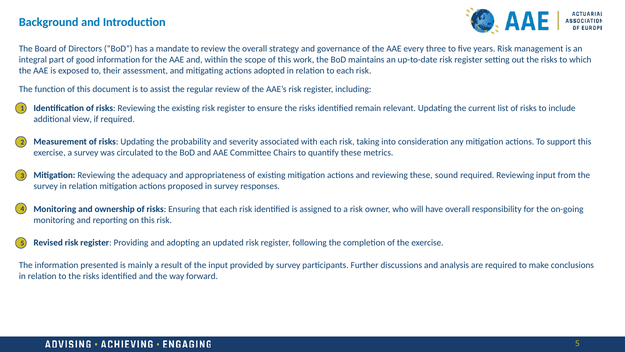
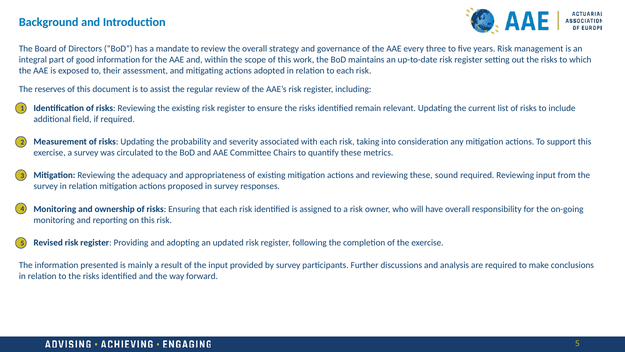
function: function -> reserves
view: view -> field
